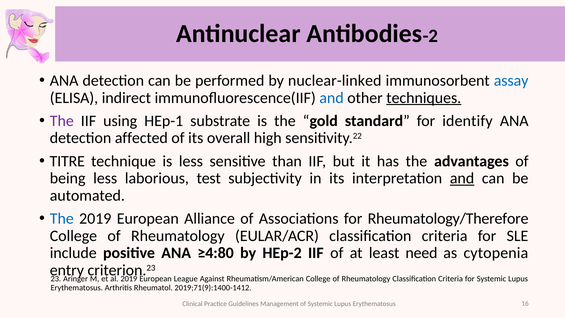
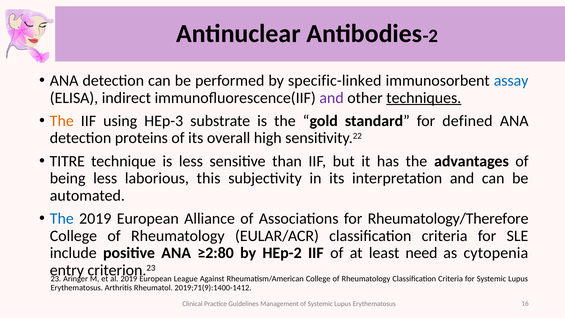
nuclear-linked: nuclear-linked -> specific-linked
and at (332, 98) colour: blue -> purple
The at (62, 121) colour: purple -> orange
HEp-1: HEp-1 -> HEp-3
identify: identify -> defined
affected: affected -> proteins
test: test -> this
and at (462, 178) underline: present -> none
≥4:80: ≥4:80 -> ≥2:80
